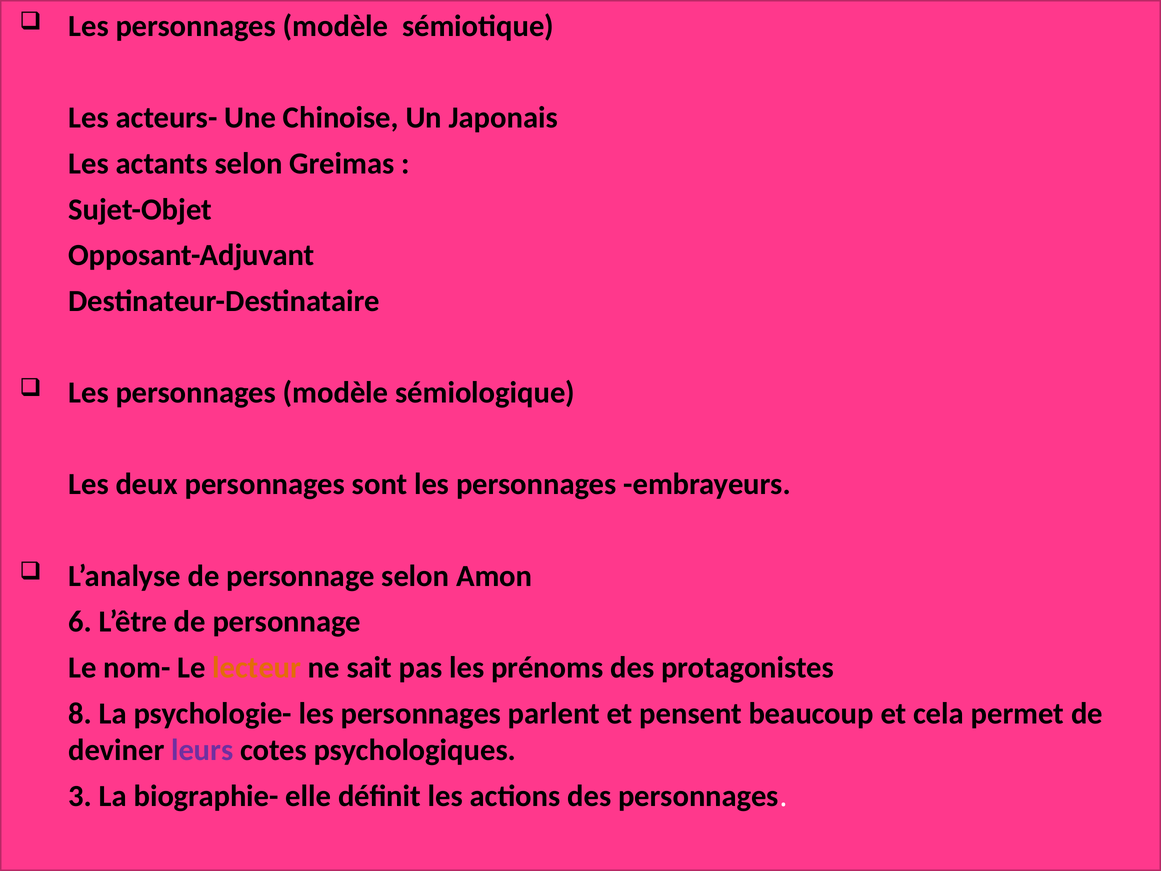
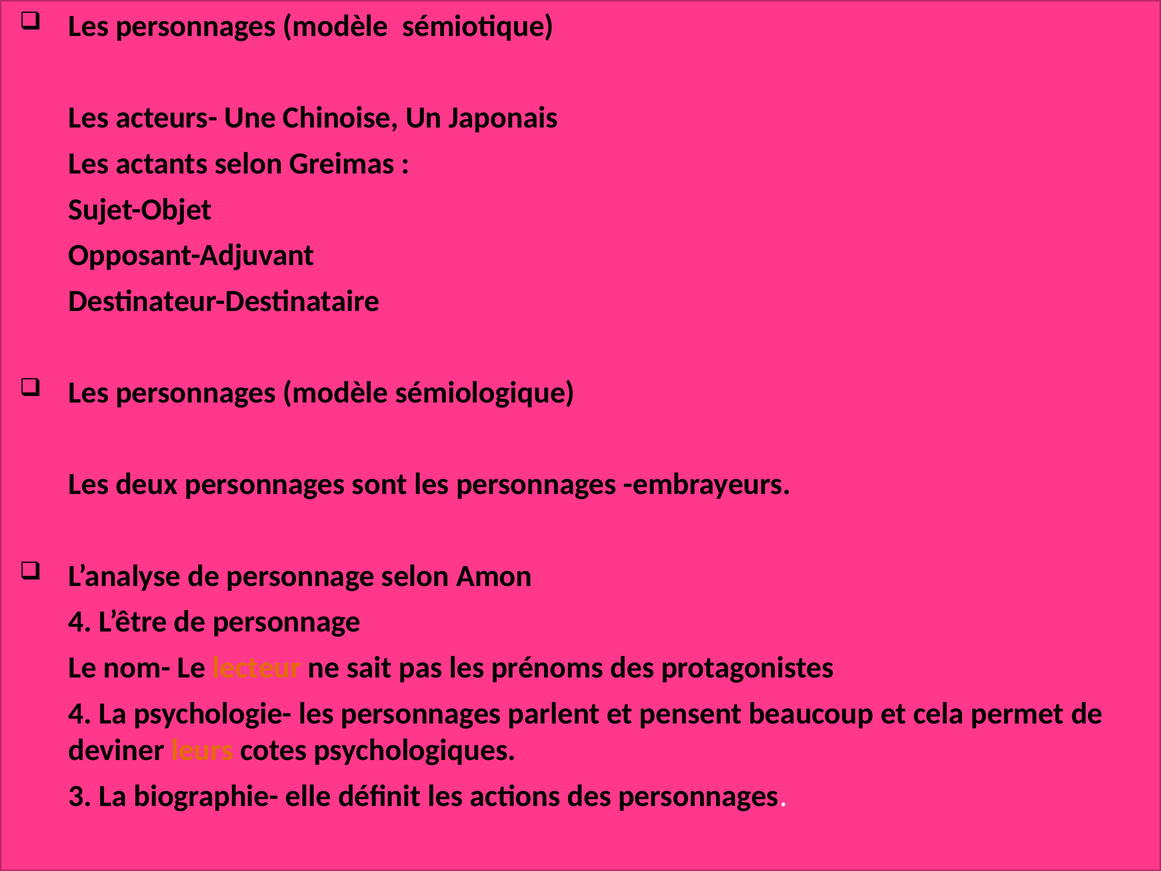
6 at (80, 622): 6 -> 4
8 at (80, 713): 8 -> 4
leurs colour: purple -> orange
